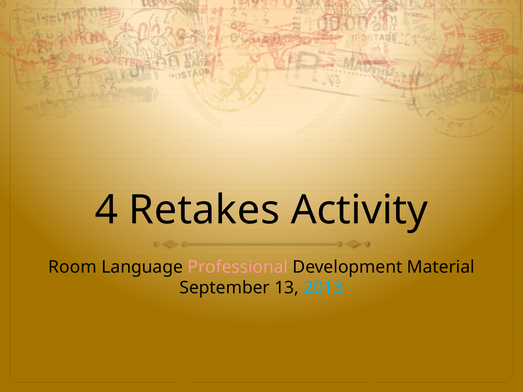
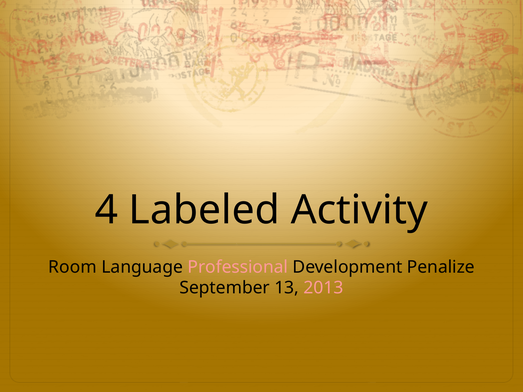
Retakes: Retakes -> Labeled
Material: Material -> Penalize
2013 colour: light blue -> pink
